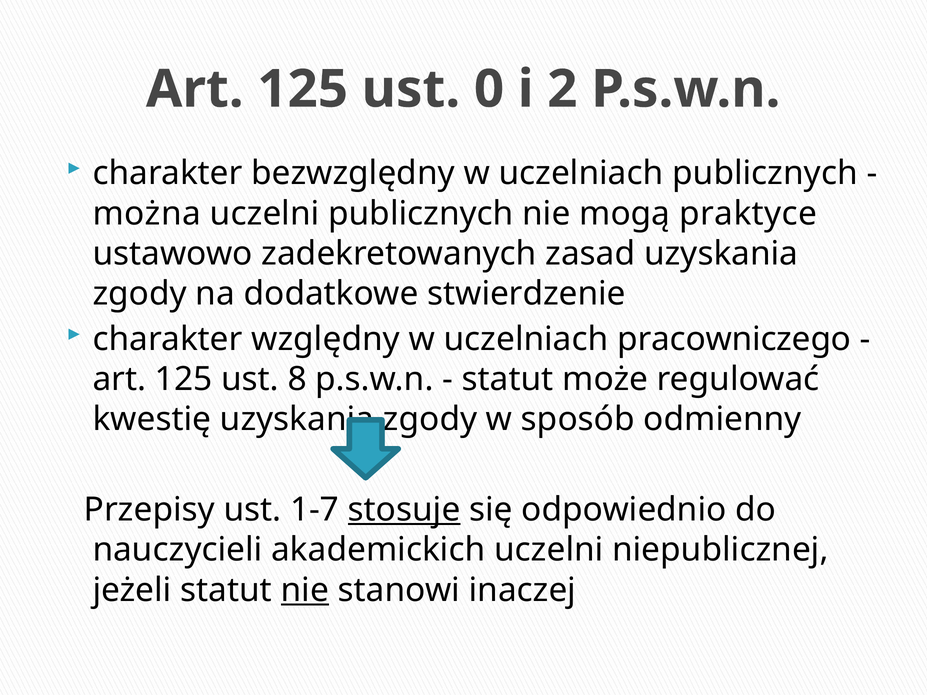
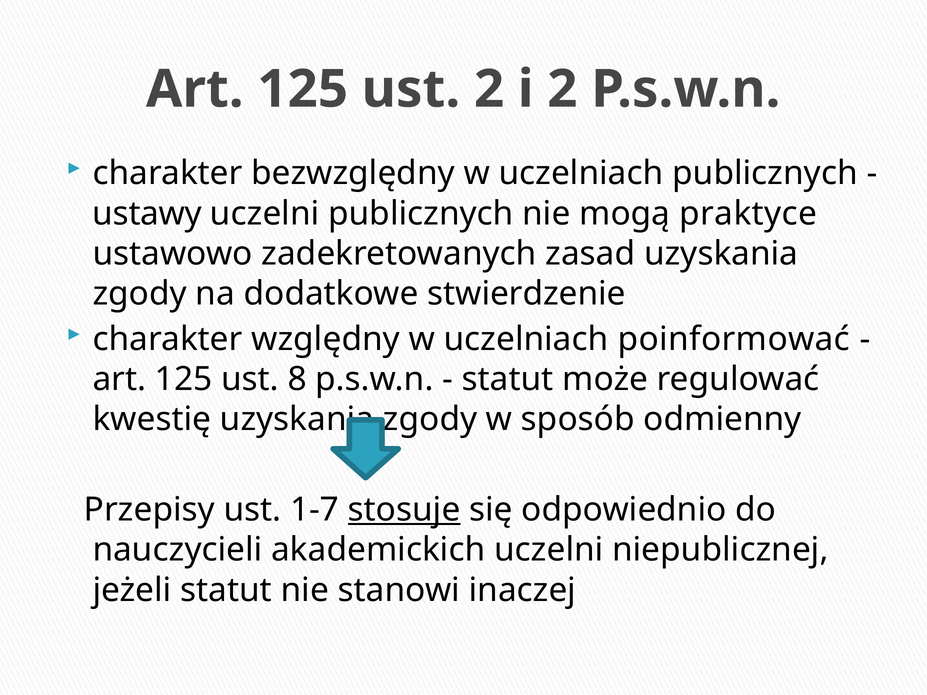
ust 0: 0 -> 2
można: można -> ustawy
pracowniczego: pracowniczego -> poinformować
nie at (305, 590) underline: present -> none
